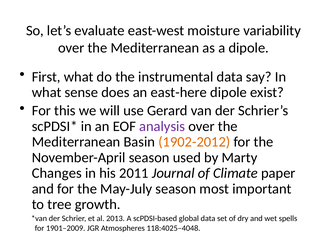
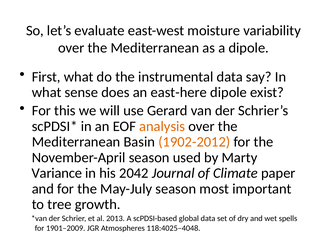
analysis colour: purple -> orange
Changes: Changes -> Variance
2011: 2011 -> 2042
